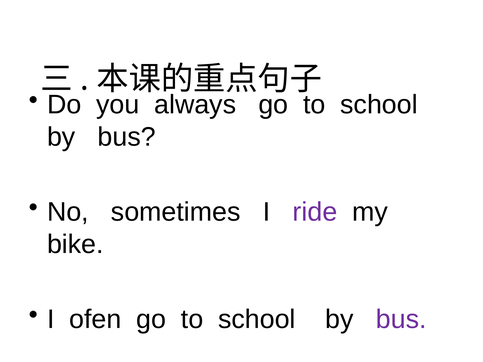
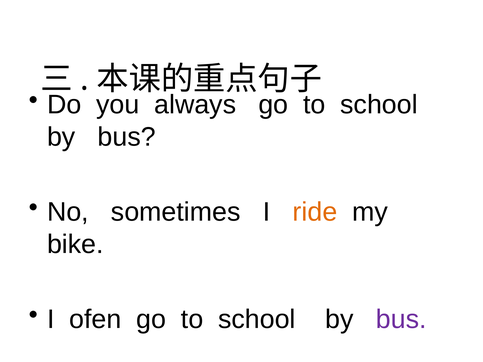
ride colour: purple -> orange
